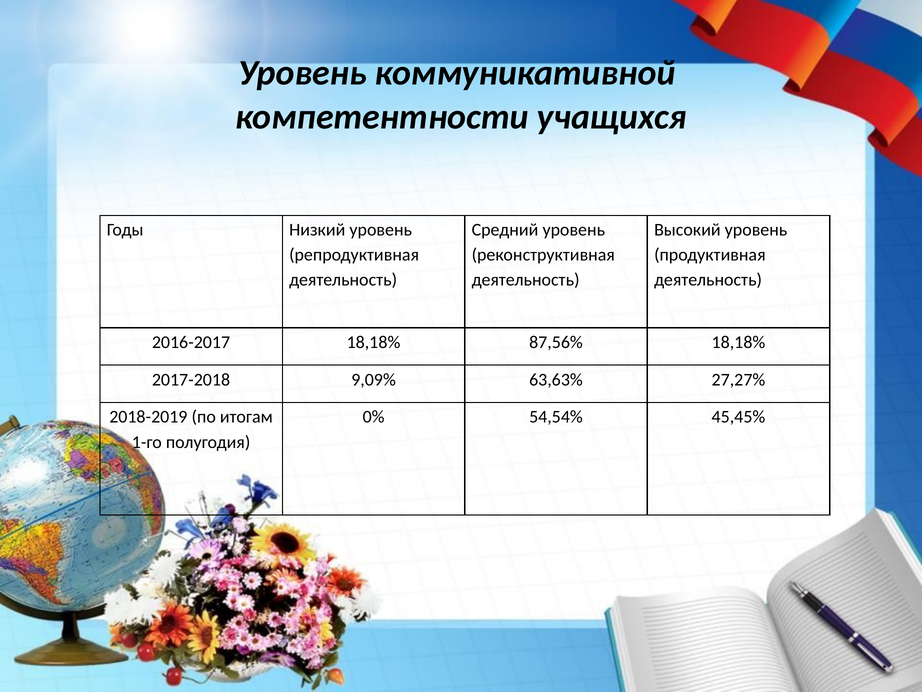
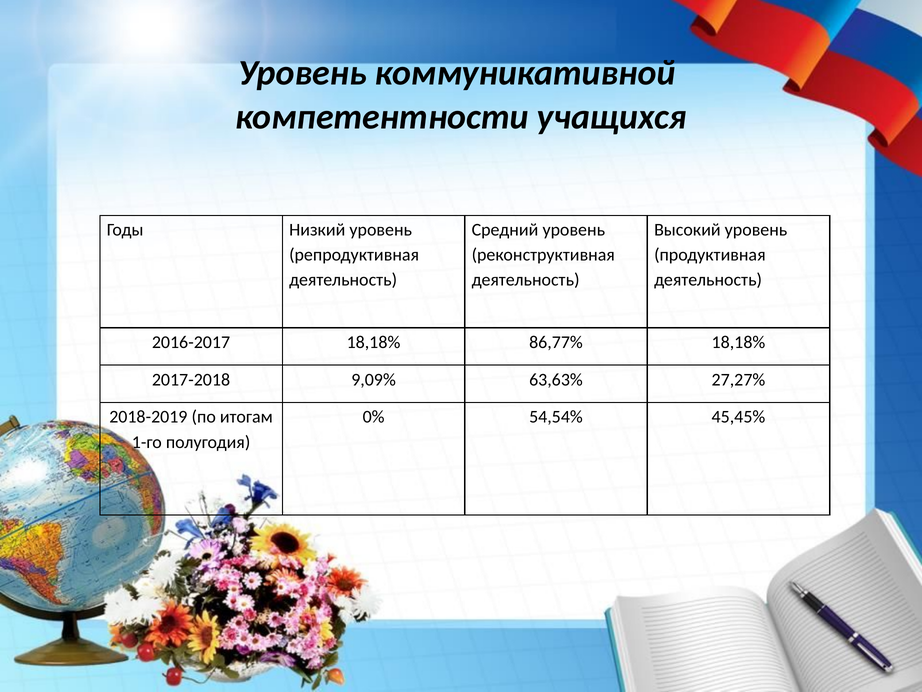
87,56%: 87,56% -> 86,77%
